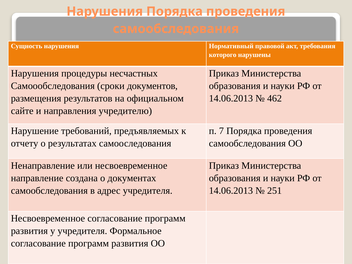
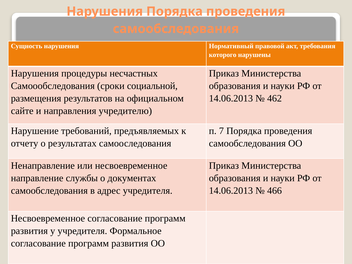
документов: документов -> социальной
создана: создана -> службы
251: 251 -> 466
